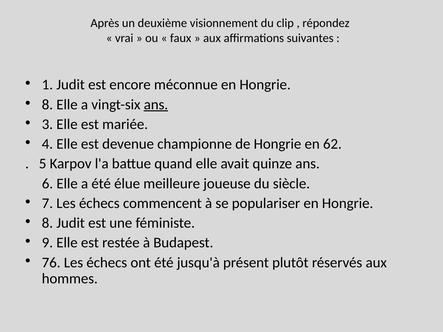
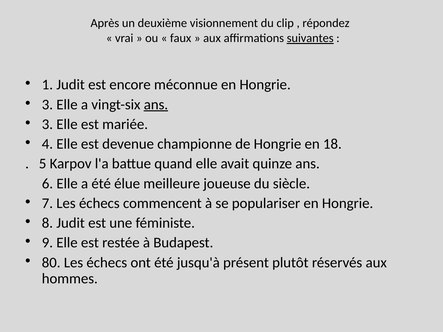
suivantes underline: none -> present
8 at (47, 105): 8 -> 3
62: 62 -> 18
76: 76 -> 80
